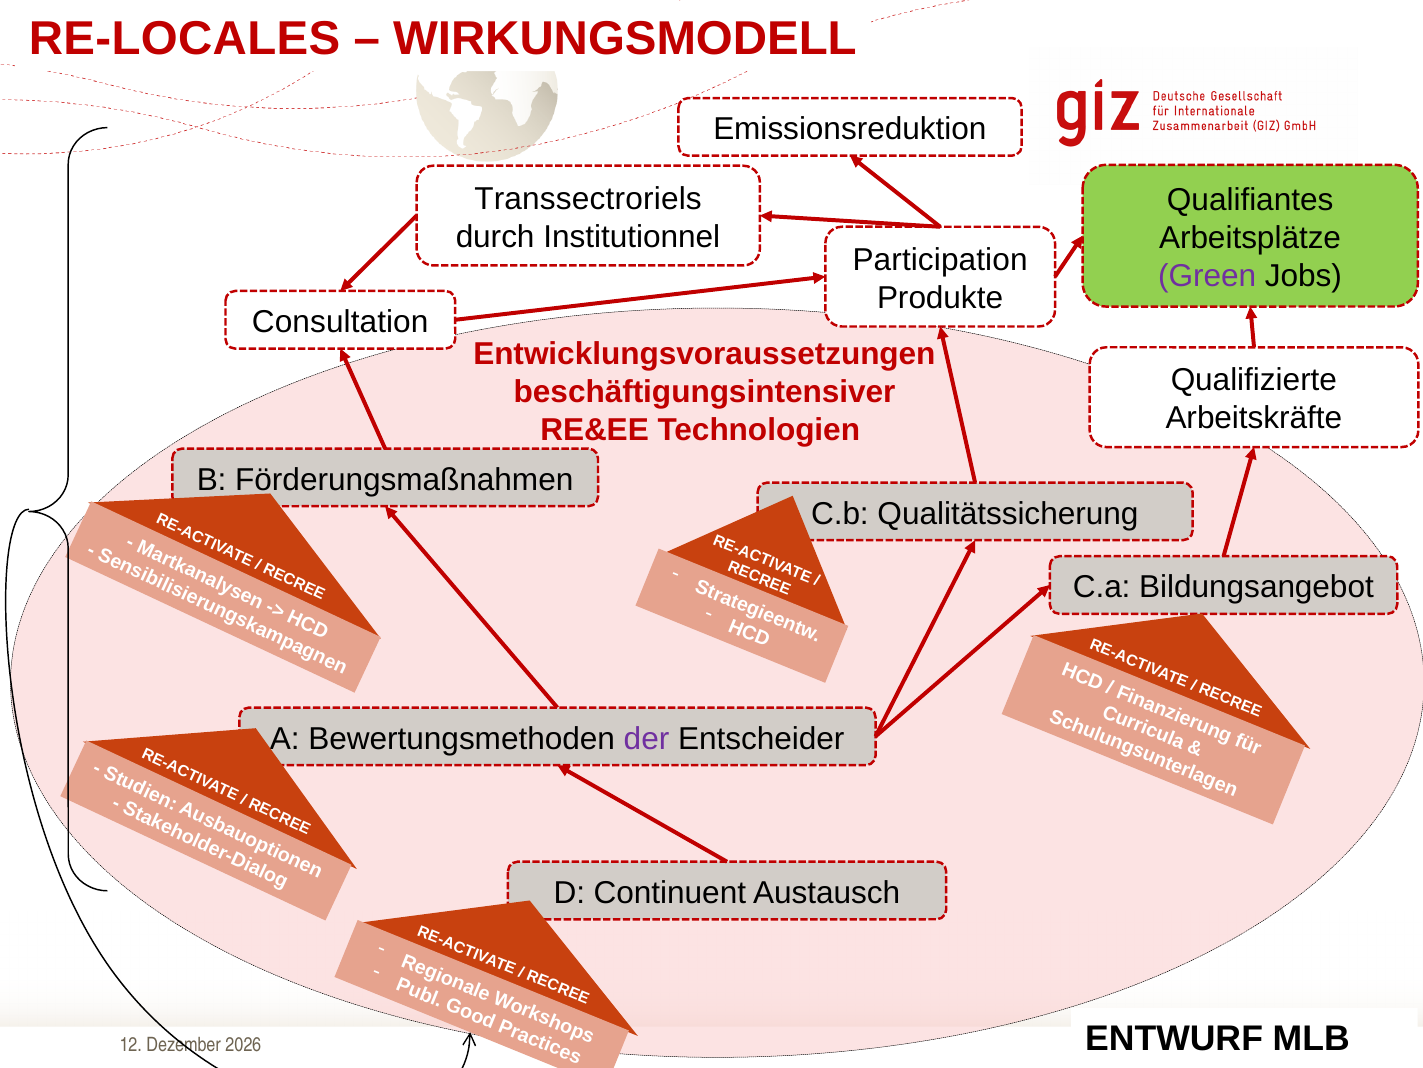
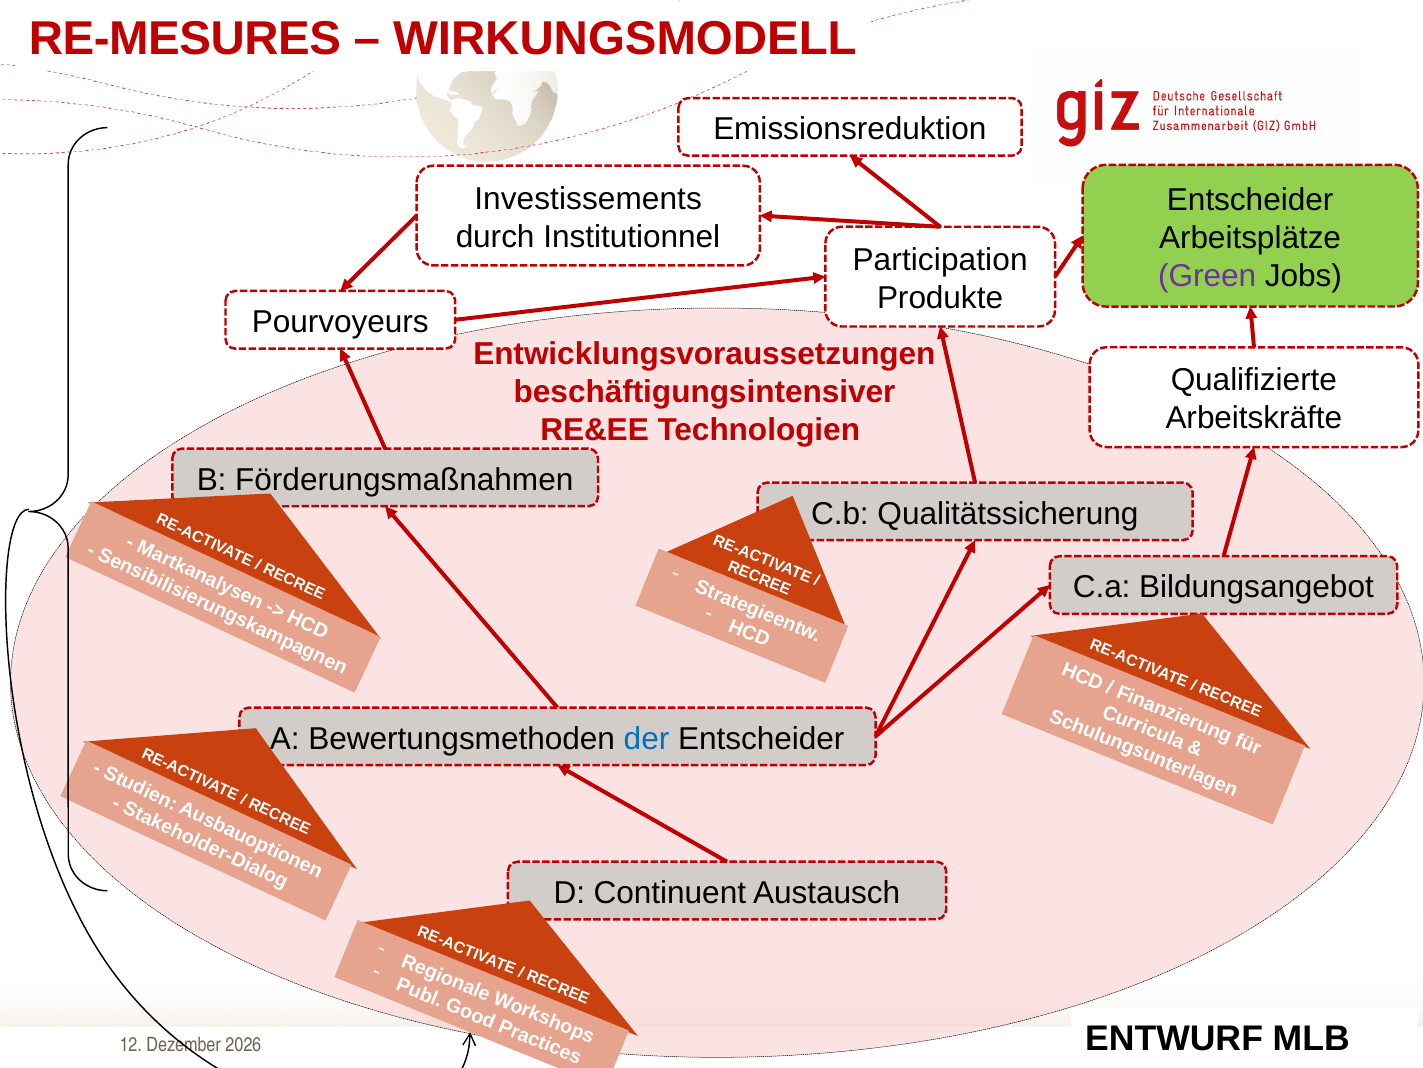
RE-LOCALES: RE-LOCALES -> RE-MESURES
Transsectroriels: Transsectroriels -> Investissements
Qualifiantes at (1250, 200): Qualifiantes -> Entscheider
Consultation: Consultation -> Pourvoyeurs
der colour: purple -> blue
